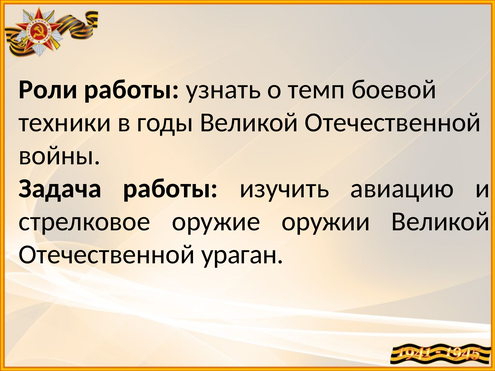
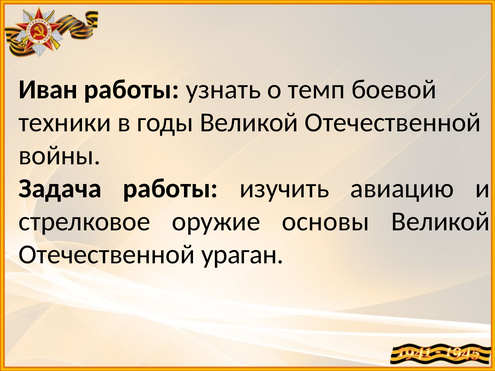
Роли: Роли -> Иван
оружии: оружии -> основы
